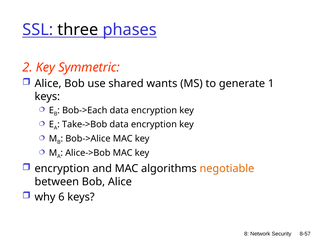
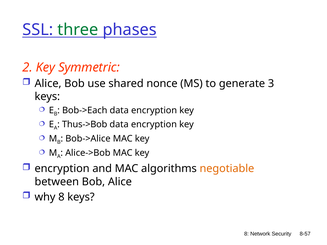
three colour: black -> green
wants: wants -> nonce
1: 1 -> 3
Take->Bob: Take->Bob -> Thus->Bob
why 6: 6 -> 8
